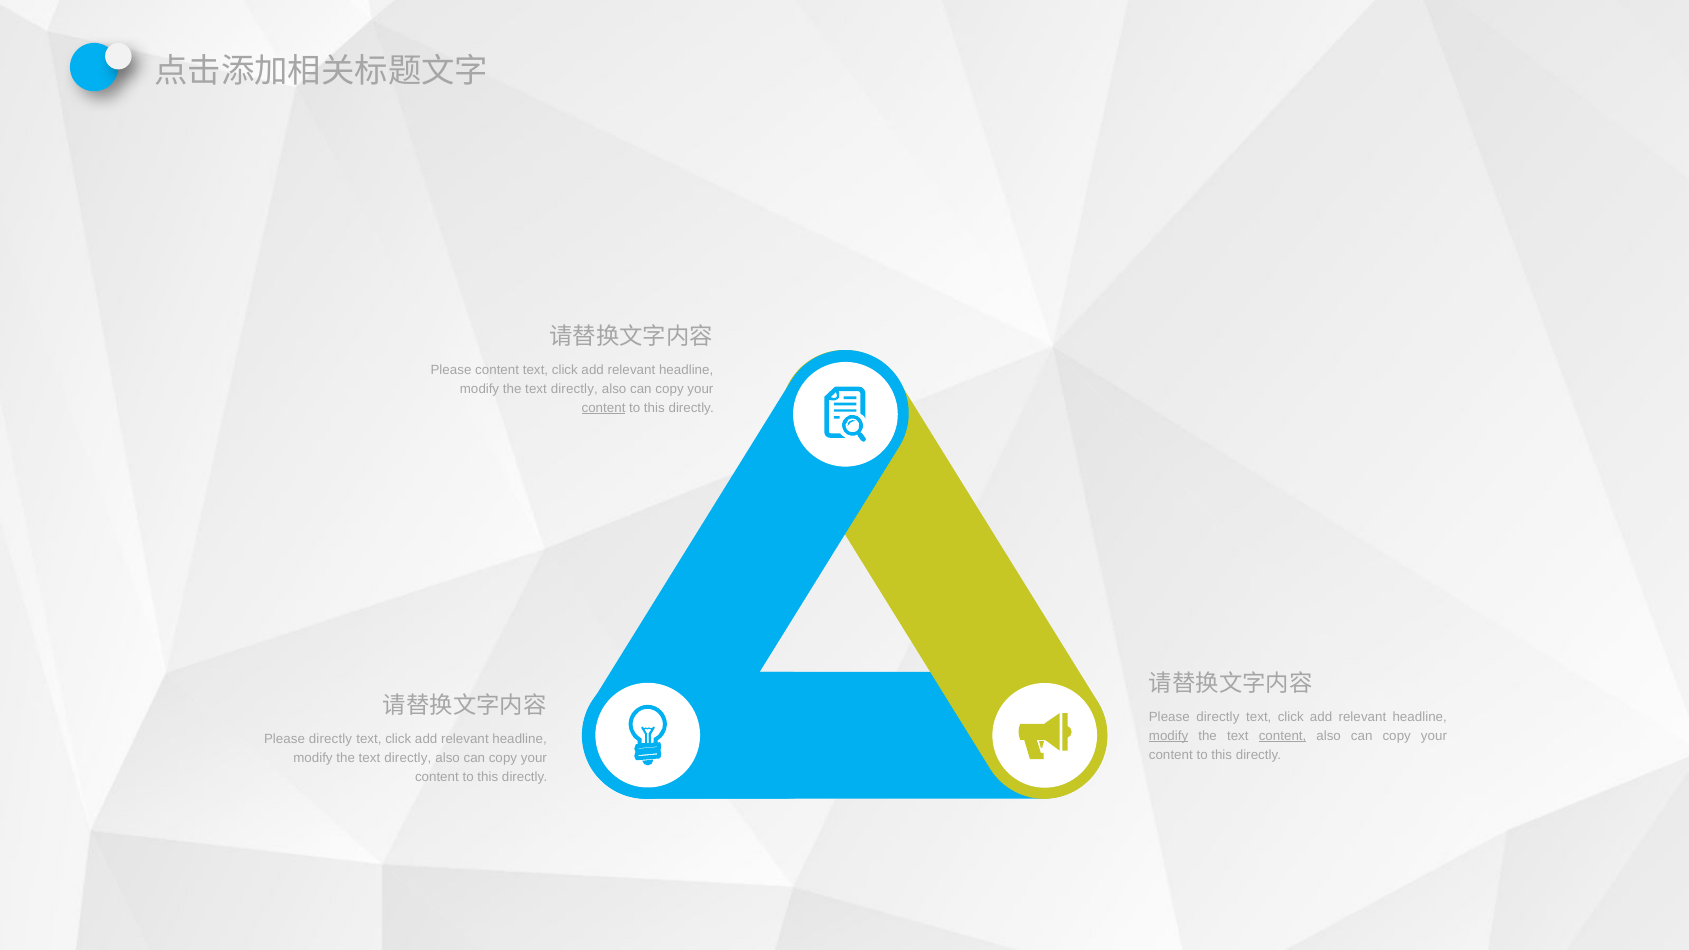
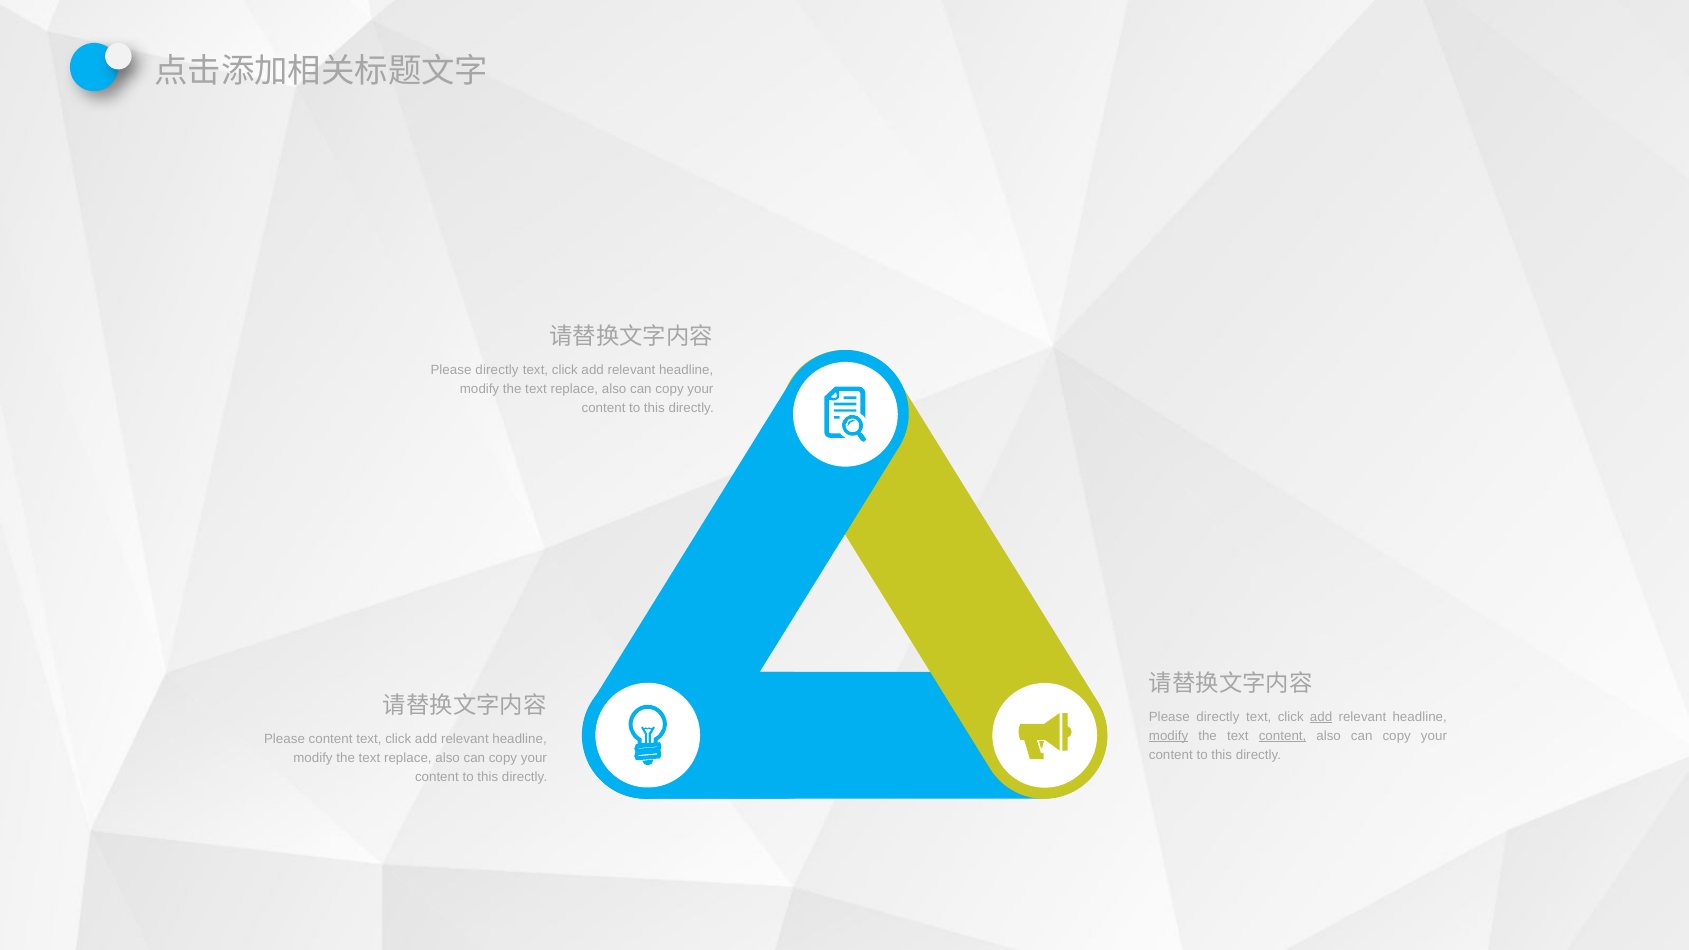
content at (497, 370): content -> directly
directly at (574, 389): directly -> replace
content at (604, 408) underline: present -> none
add at (1321, 717) underline: none -> present
directly at (331, 739): directly -> content
directly at (408, 758): directly -> replace
